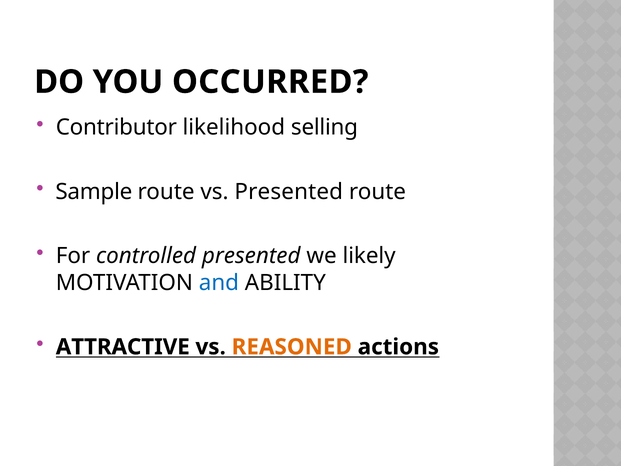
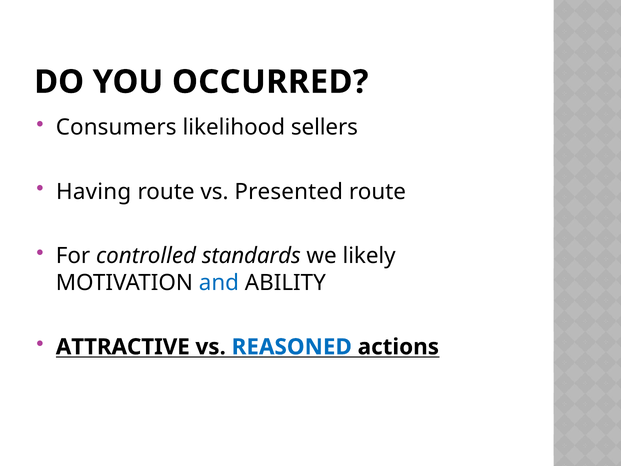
Contributor: Contributor -> Consumers
selling: selling -> sellers
Sample: Sample -> Having
controlled presented: presented -> standards
REASONED colour: orange -> blue
